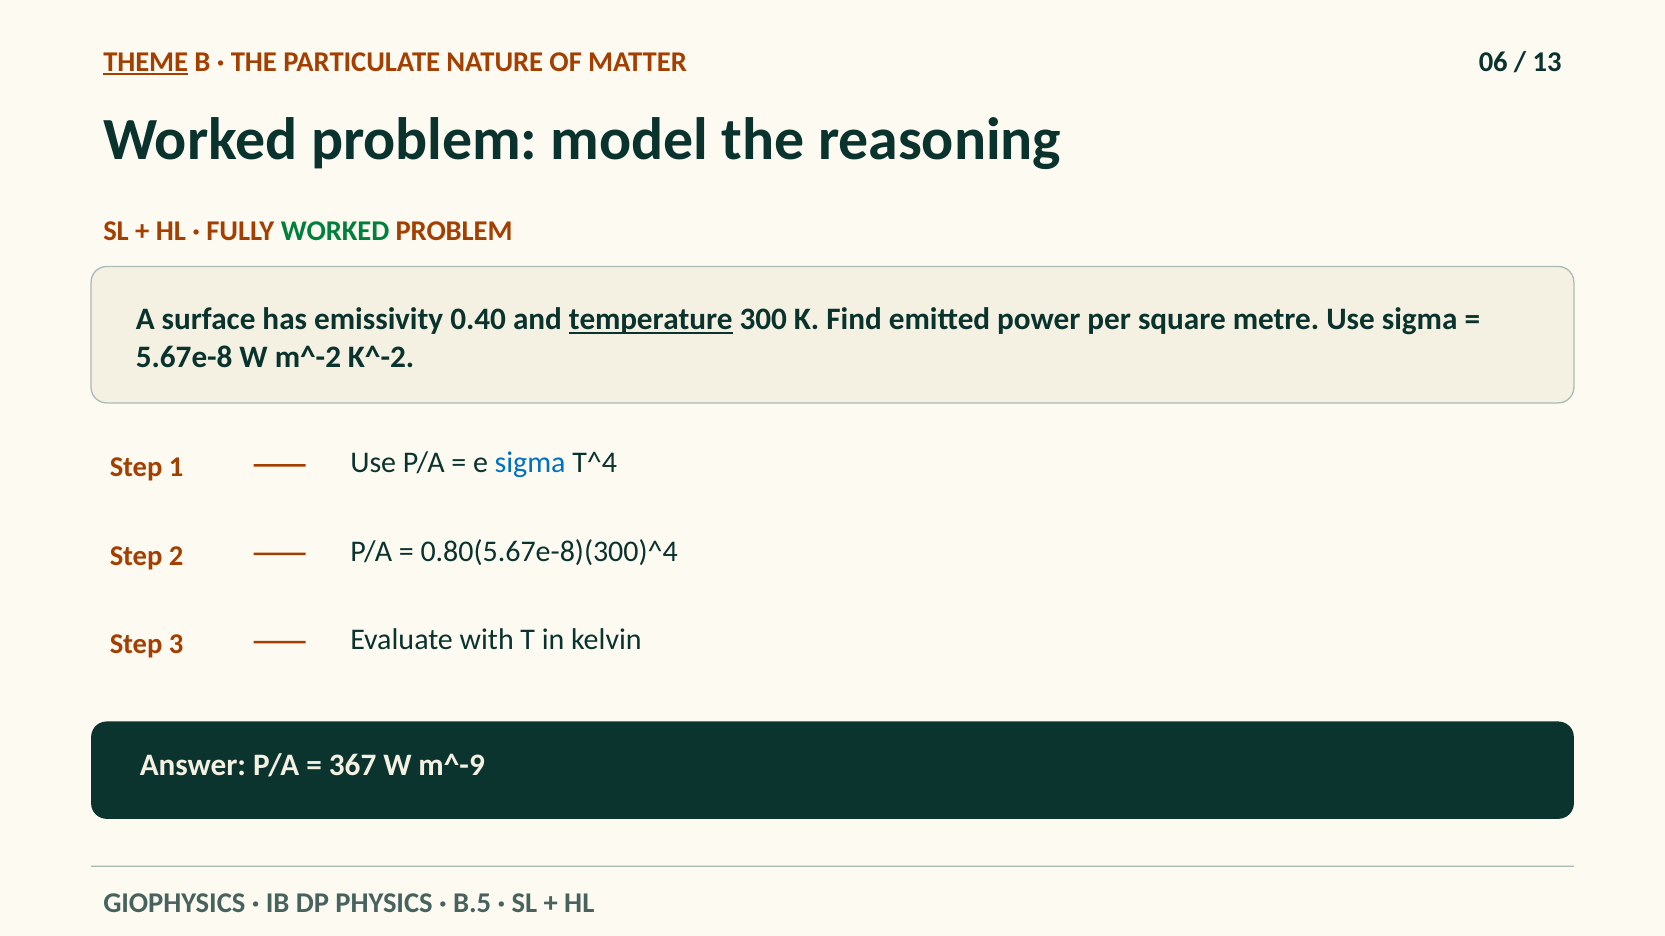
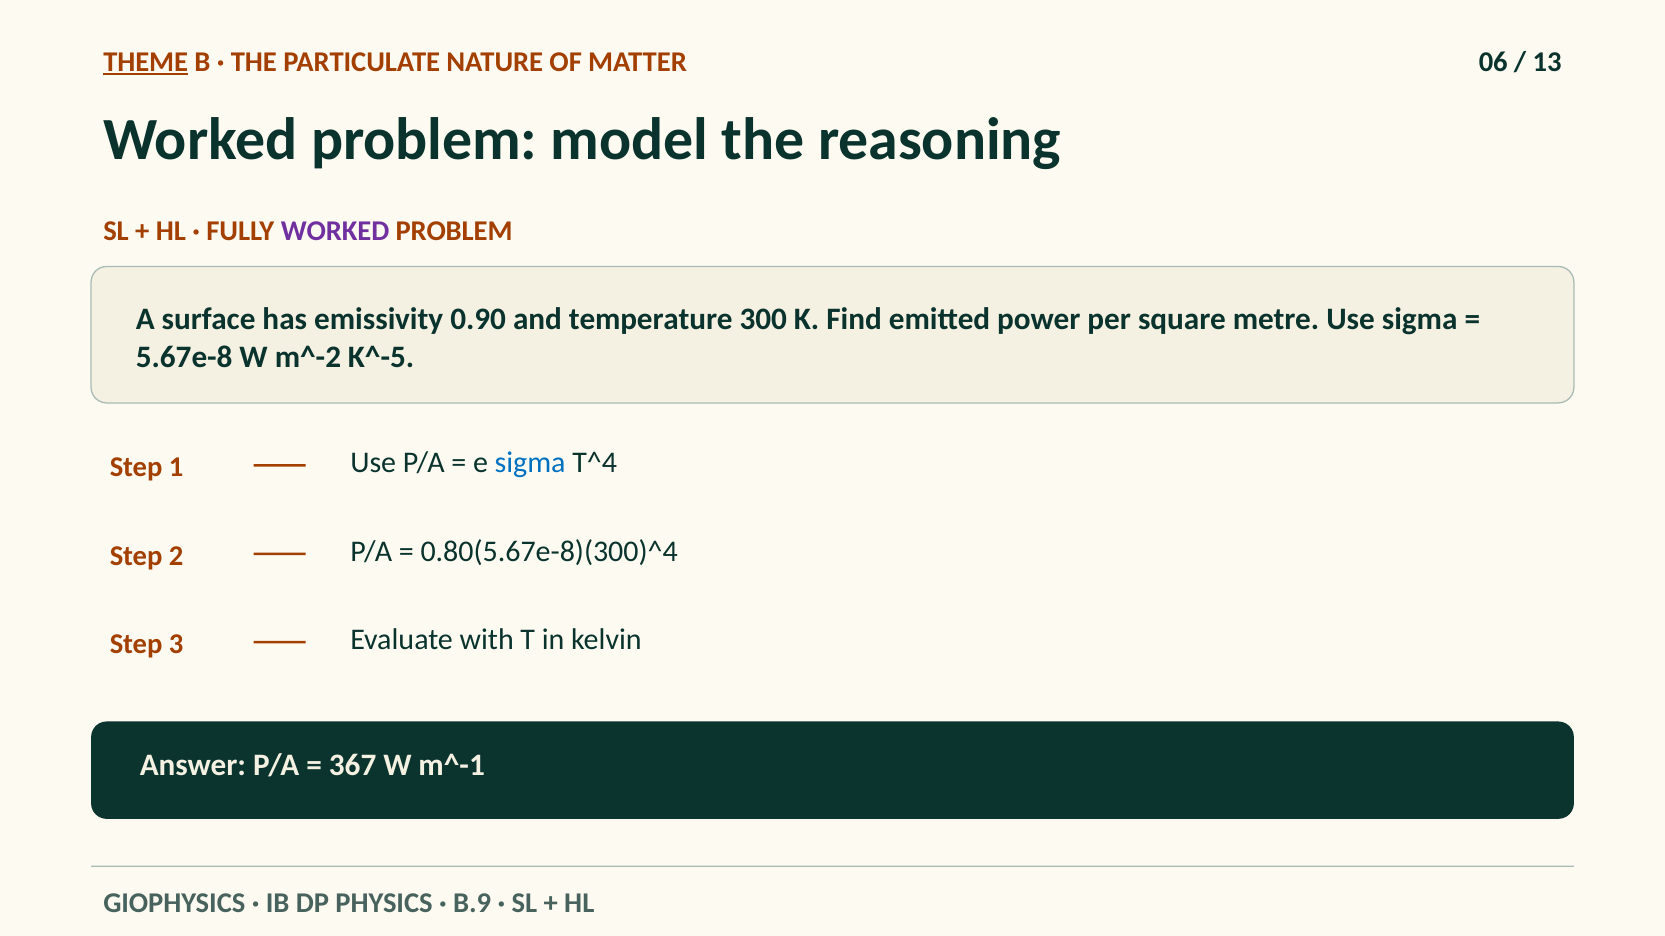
WORKED at (335, 231) colour: green -> purple
0.40: 0.40 -> 0.90
temperature underline: present -> none
K^-2: K^-2 -> K^-5
m^-9: m^-9 -> m^-1
B.5: B.5 -> B.9
